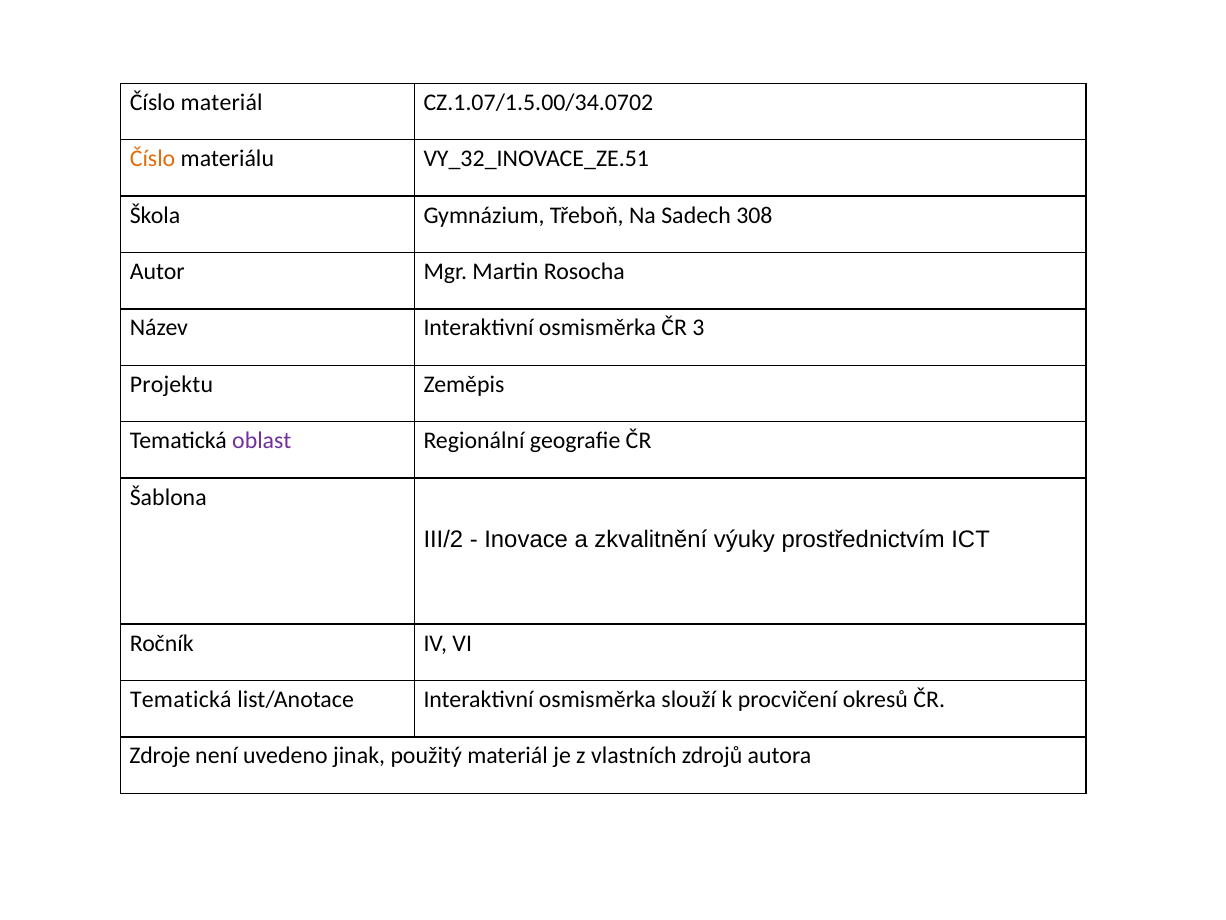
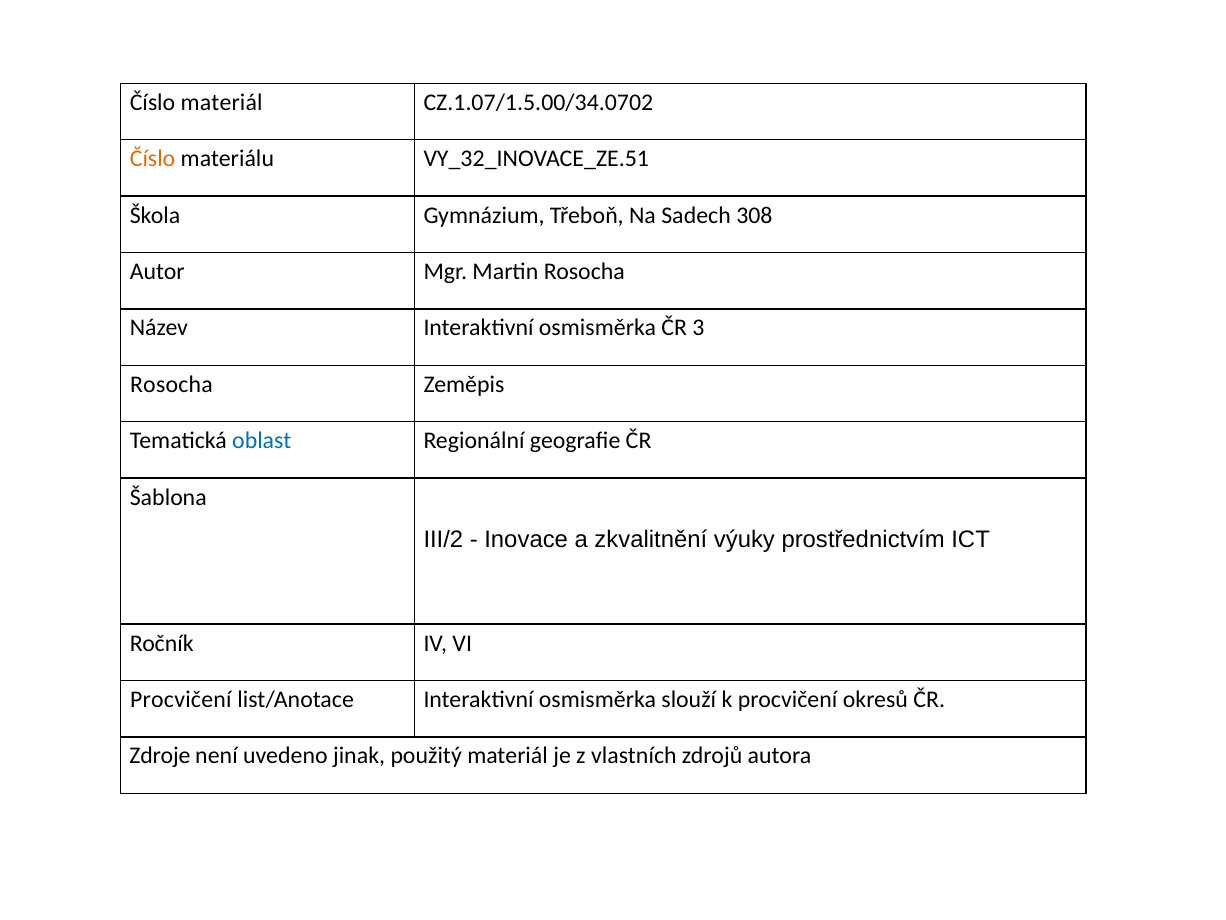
Projektu at (171, 384): Projektu -> Rosocha
oblast colour: purple -> blue
Tematická at (181, 699): Tematická -> Procvičení
